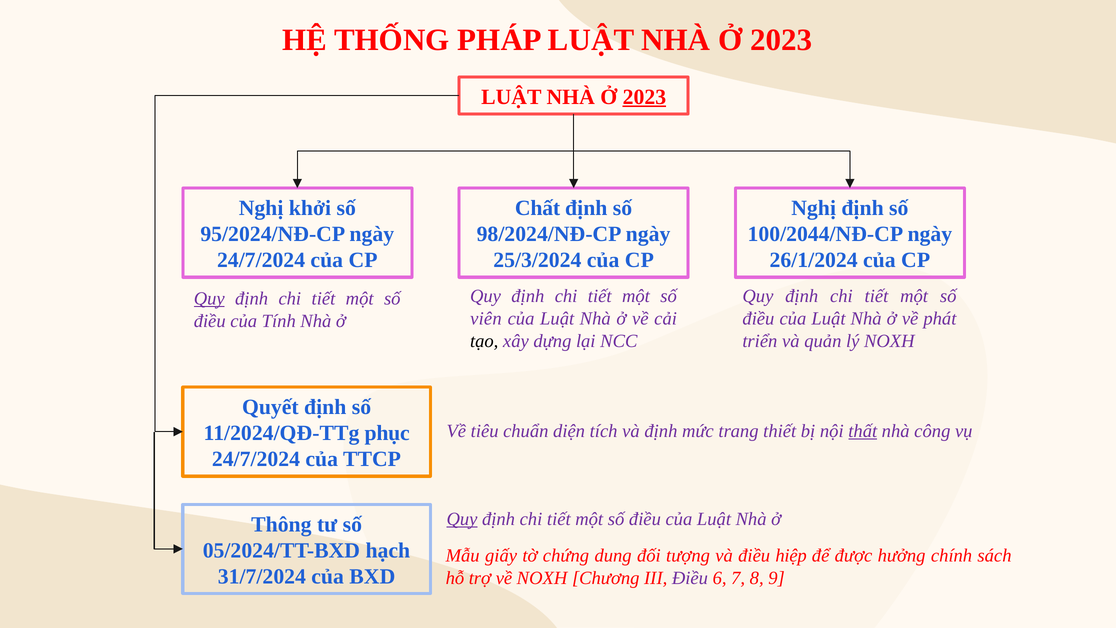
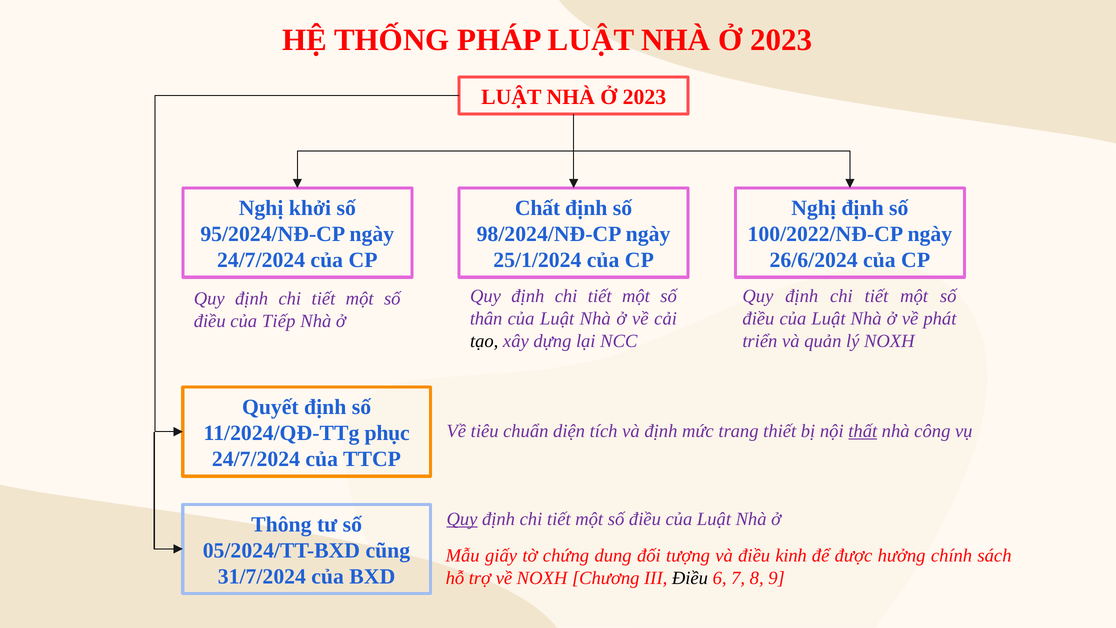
2023 at (644, 97) underline: present -> none
100/2044/NĐ-CP: 100/2044/NĐ-CP -> 100/2022/NĐ-CP
25/3/2024: 25/3/2024 -> 25/1/2024
26/1/2024: 26/1/2024 -> 26/6/2024
Quy at (209, 299) underline: present -> none
viên: viên -> thân
Tính: Tính -> Tiếp
hạch: hạch -> cũng
hiệp: hiệp -> kinh
Điều at (690, 578) colour: purple -> black
